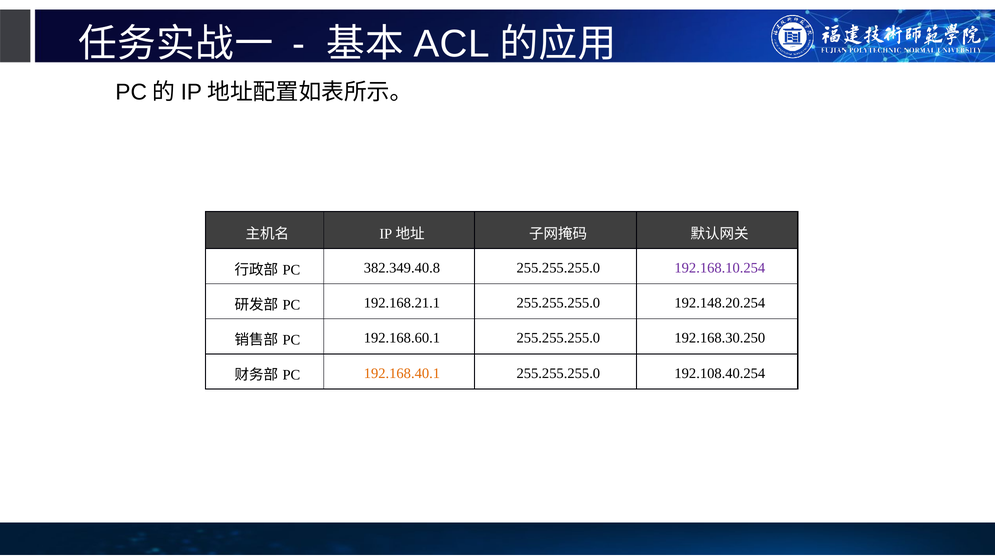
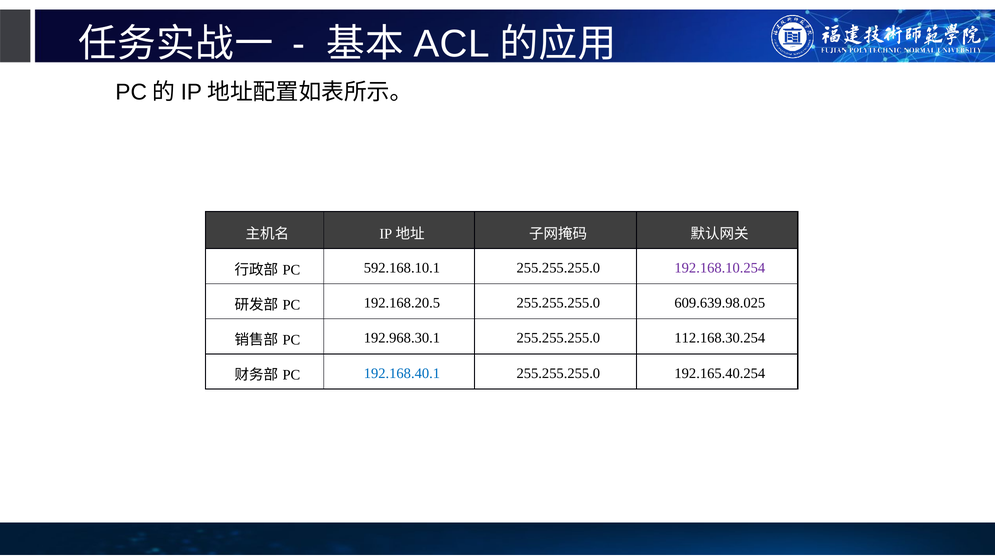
382.349.40.8: 382.349.40.8 -> 592.168.10.1
192.168.21.1: 192.168.21.1 -> 192.168.20.5
192.148.20.254: 192.148.20.254 -> 609.639.98.025
192.168.60.1: 192.168.60.1 -> 192.968.30.1
192.168.30.250: 192.168.30.250 -> 112.168.30.254
192.168.40.1 colour: orange -> blue
192.108.40.254: 192.108.40.254 -> 192.165.40.254
